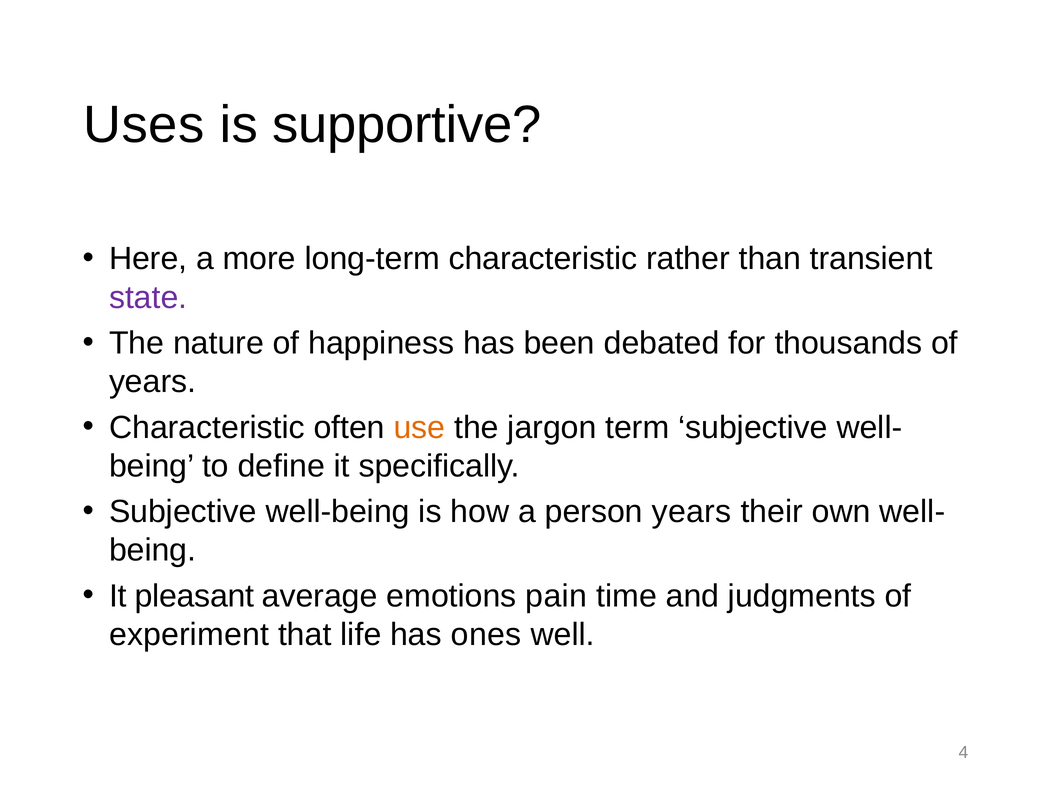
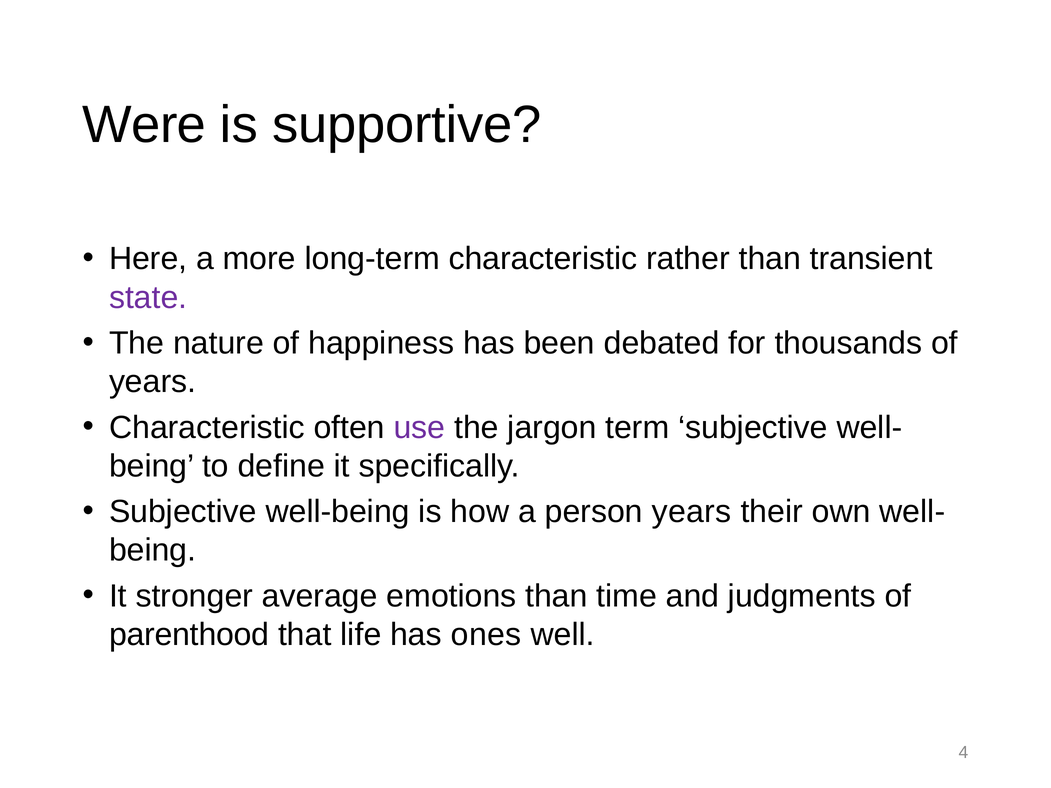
Uses: Uses -> Were
use colour: orange -> purple
pleasant: pleasant -> stronger
emotions pain: pain -> than
experiment: experiment -> parenthood
